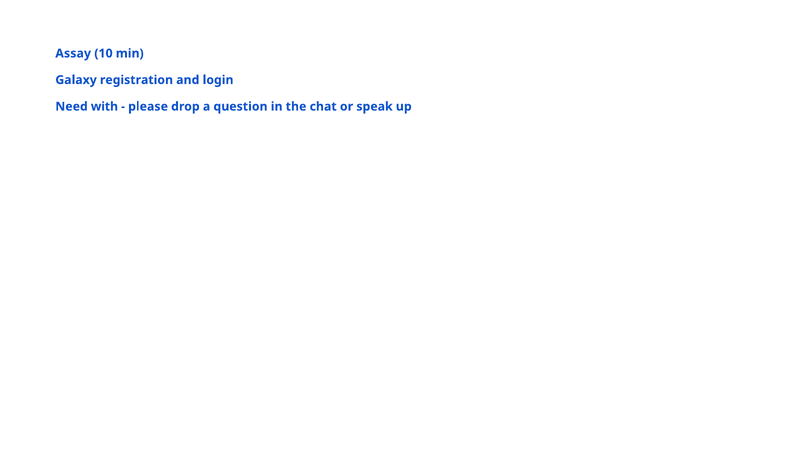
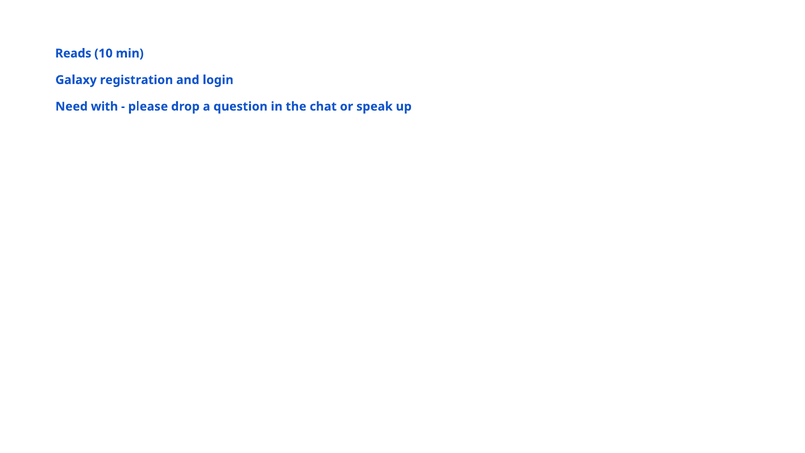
Assay: Assay -> Reads
